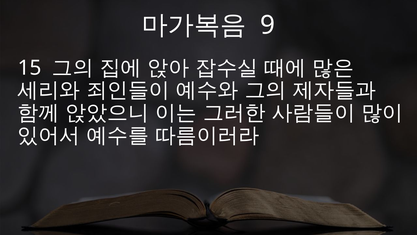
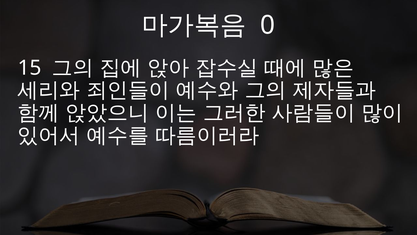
9: 9 -> 0
